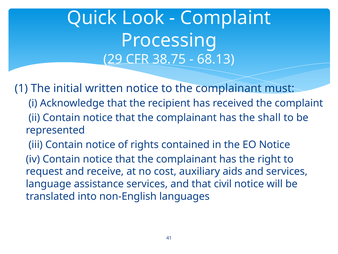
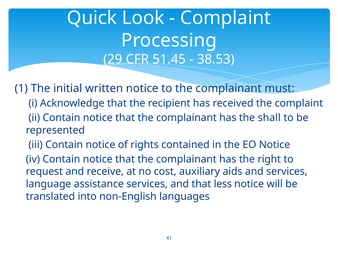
38.75: 38.75 -> 51.45
68.13: 68.13 -> 38.53
civil: civil -> less
